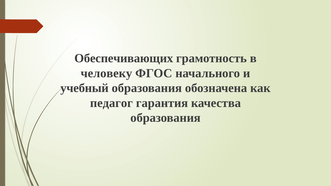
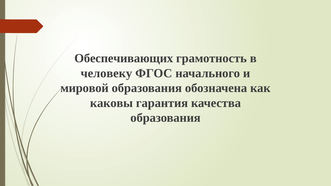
учебный: учебный -> мировой
педагог: педагог -> каковы
